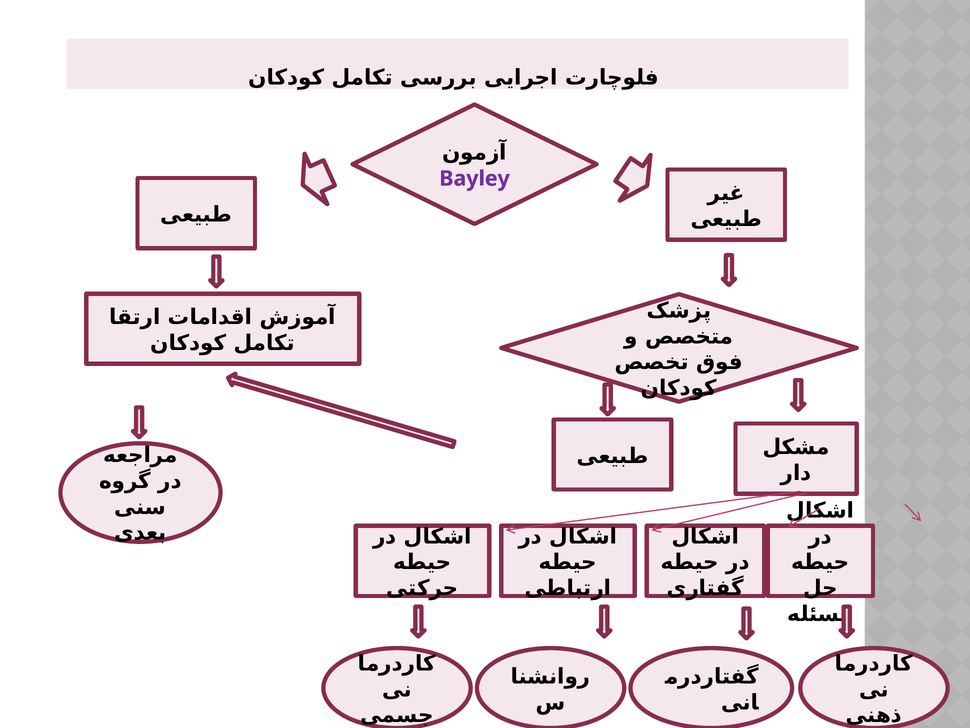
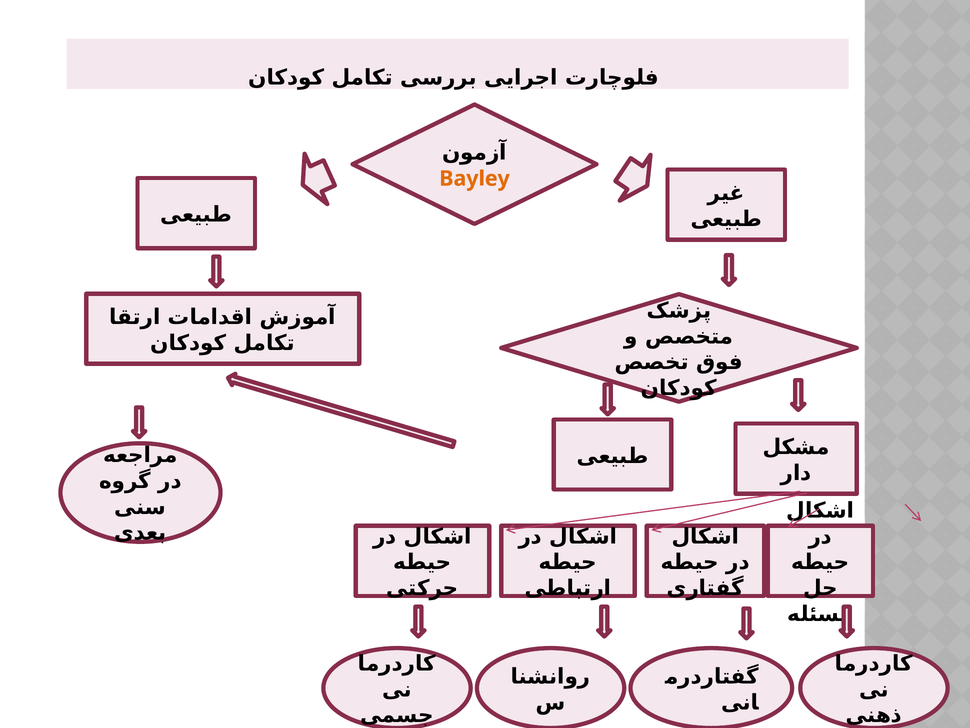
Bayley colour: purple -> orange
